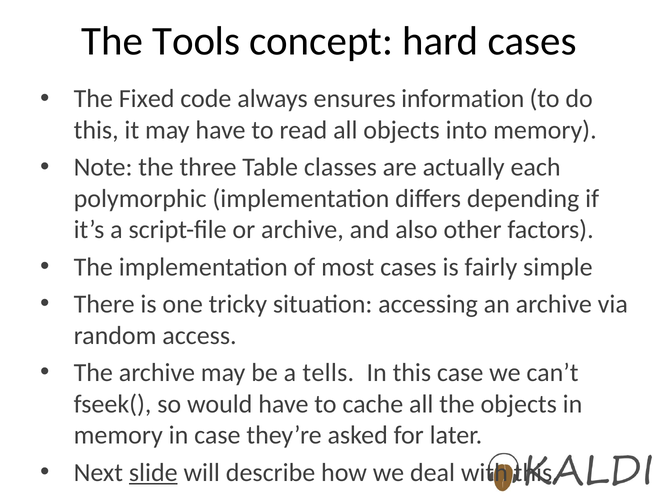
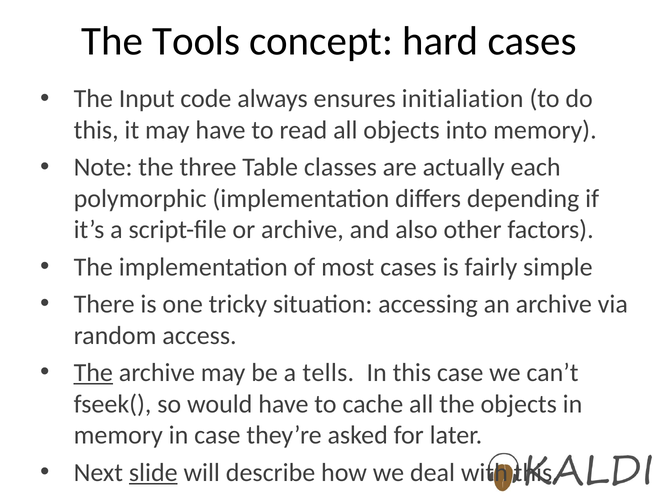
Fixed: Fixed -> Input
information: information -> initialiation
The at (93, 373) underline: none -> present
